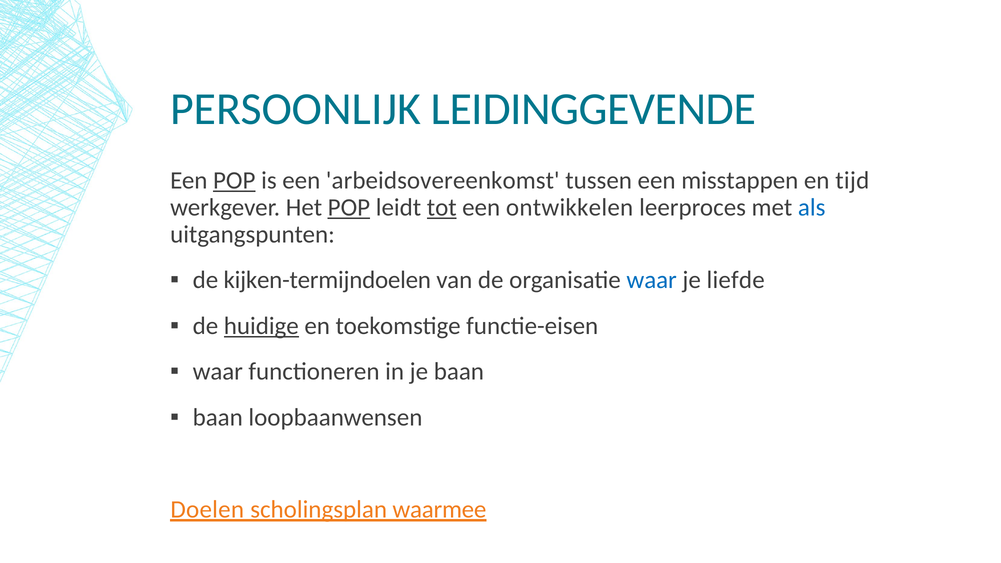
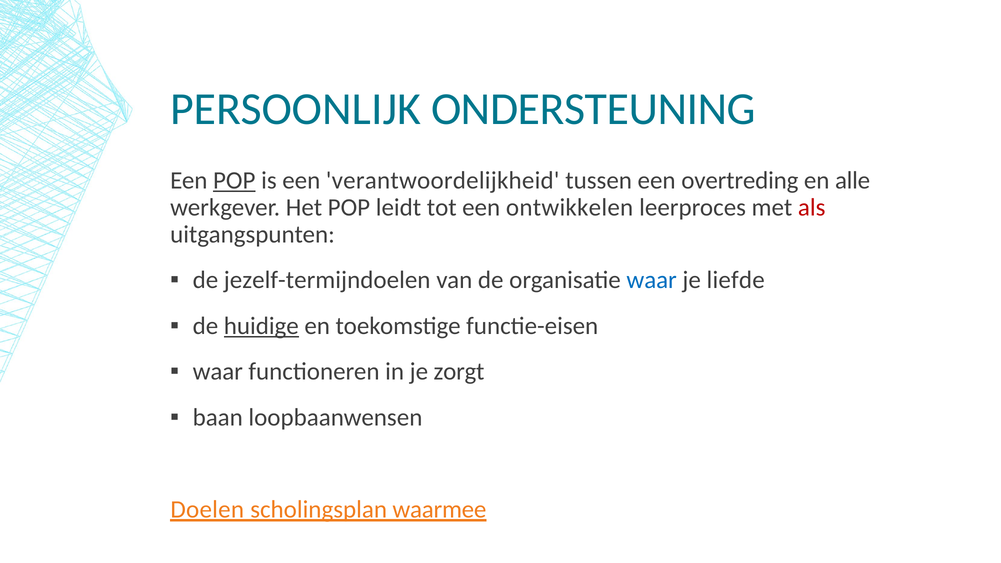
LEIDINGGEVENDE: LEIDINGGEVENDE -> ONDERSTEUNING
arbeidsovereenkomst: arbeidsovereenkomst -> verantwoordelijkheid
misstappen: misstappen -> overtreding
tijd: tijd -> alle
POP at (349, 207) underline: present -> none
tot underline: present -> none
als colour: blue -> red
kijken-termijndoelen: kijken-termijndoelen -> jezelf-termijndoelen
je baan: baan -> zorgt
